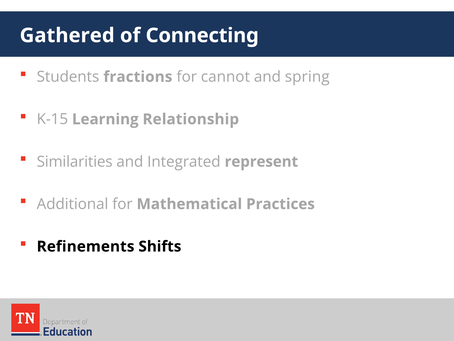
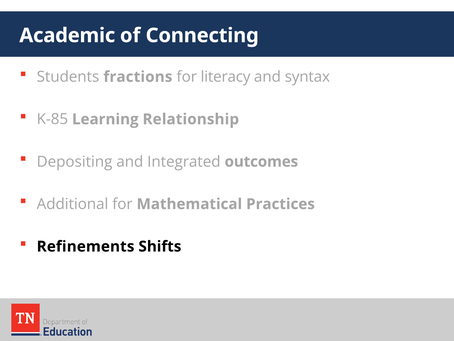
Gathered: Gathered -> Academic
cannot: cannot -> literacy
spring: spring -> syntax
K-15: K-15 -> K-85
Similarities: Similarities -> Depositing
represent: represent -> outcomes
